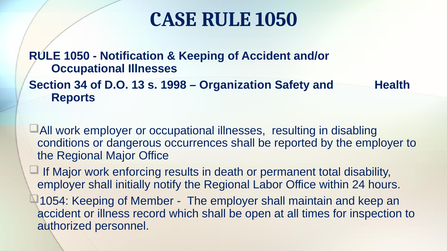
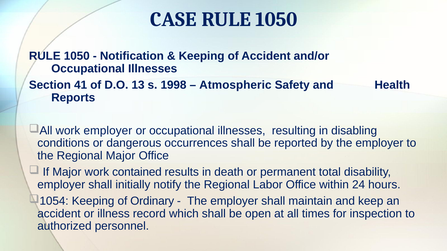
34: 34 -> 41
Organization: Organization -> Atmospheric
enforcing: enforcing -> contained
Member: Member -> Ordinary
